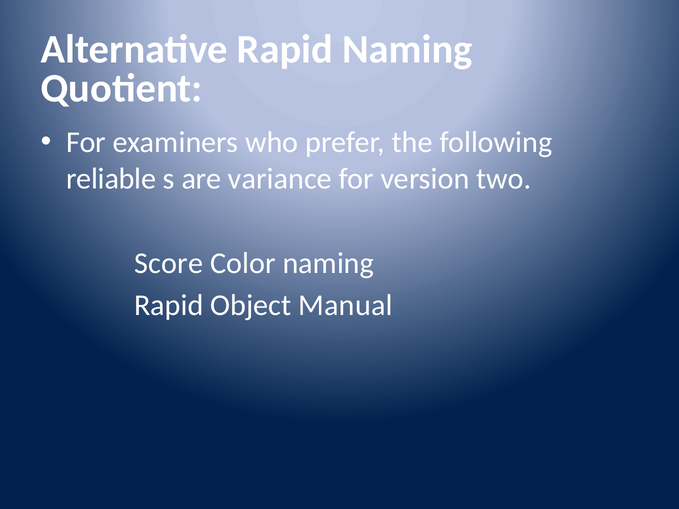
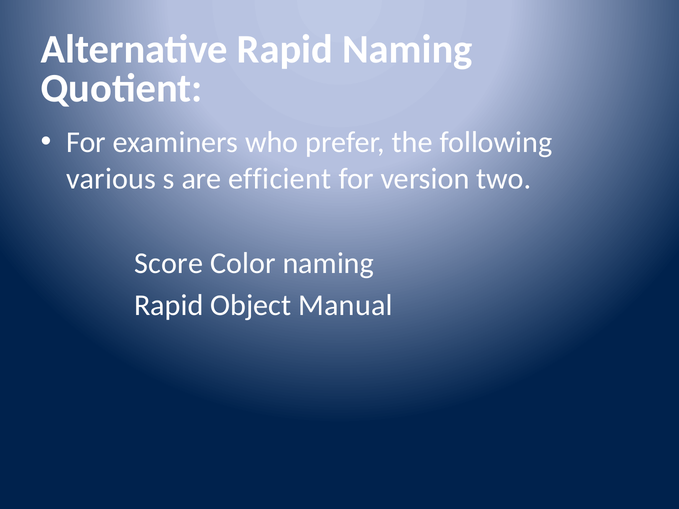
reliable: reliable -> various
variance: variance -> efficient
